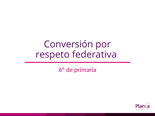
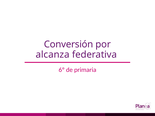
respeto: respeto -> alcanza
